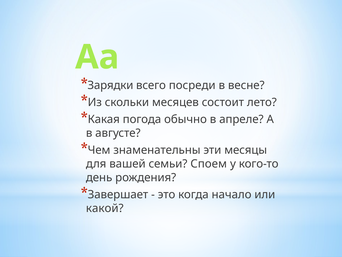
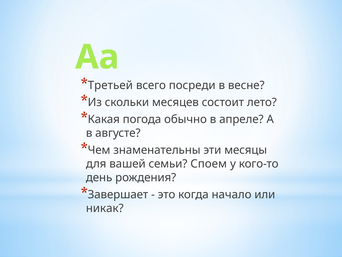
Зарядки: Зарядки -> Третьей
какой: какой -> никак
